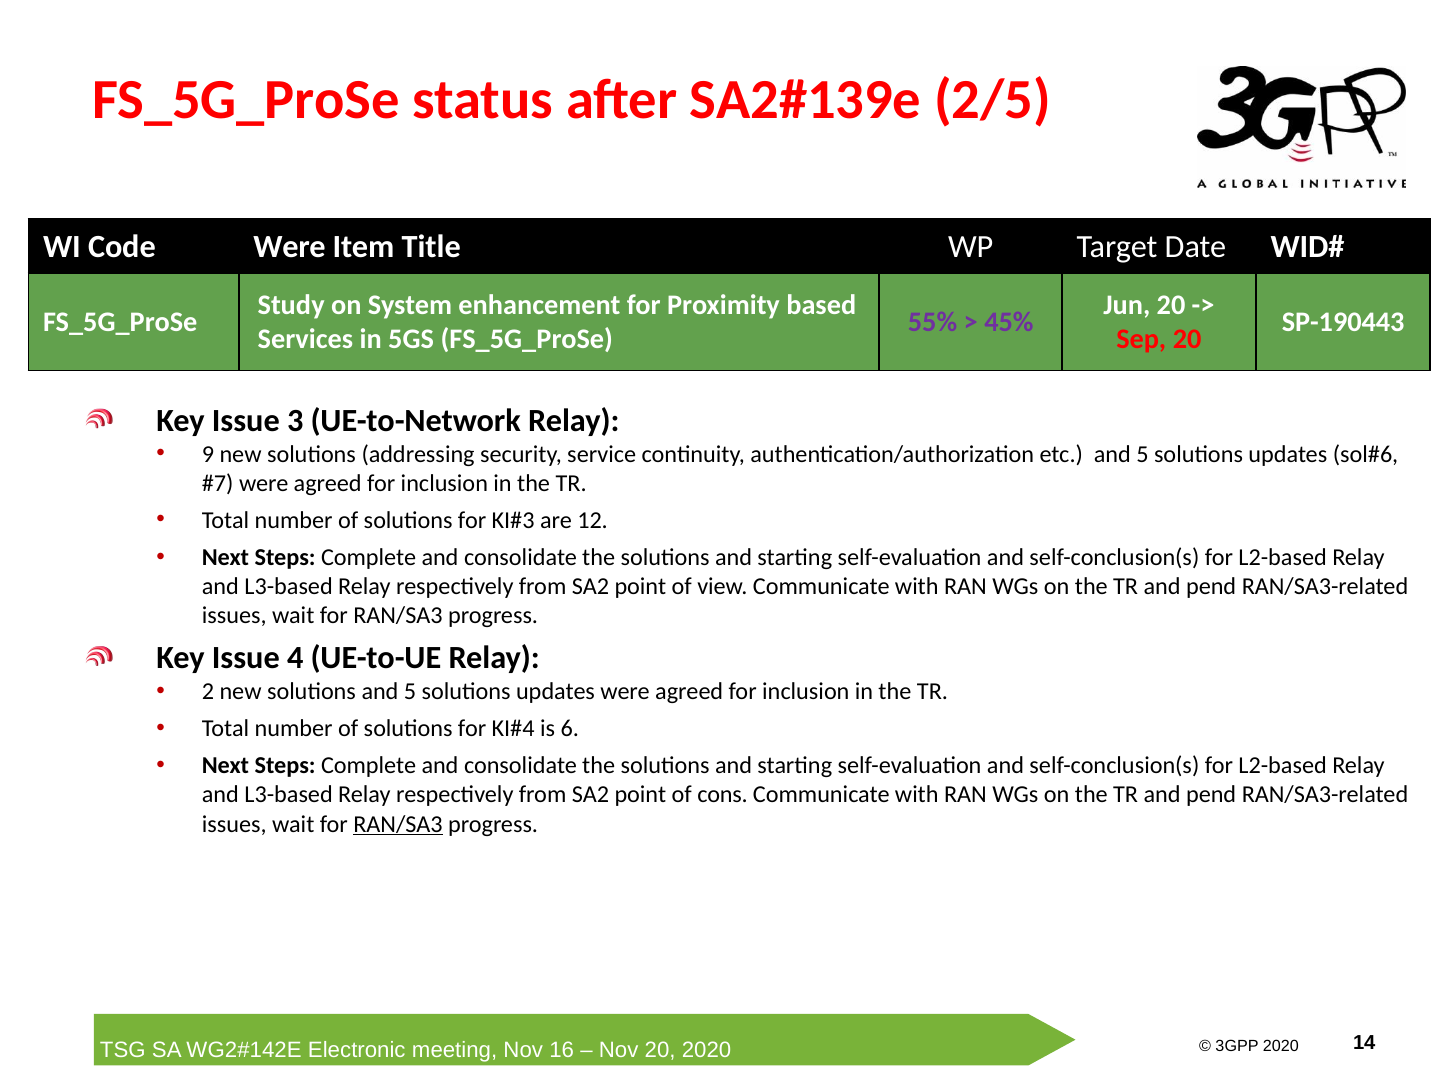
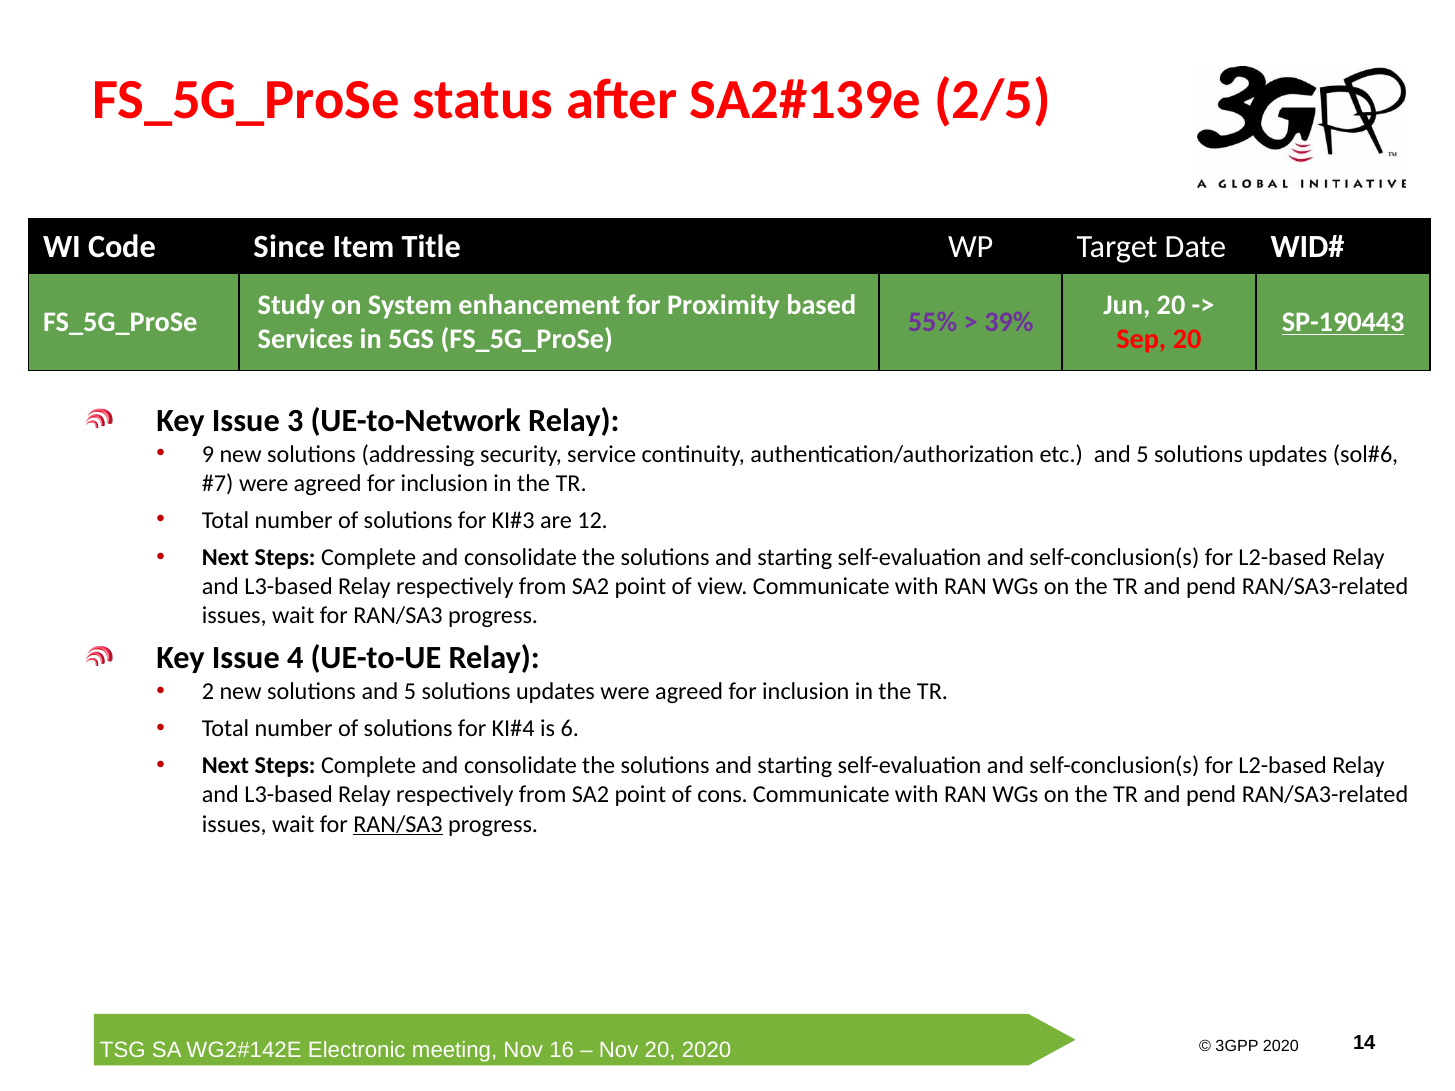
Code Were: Were -> Since
45%: 45% -> 39%
SP-190443 underline: none -> present
